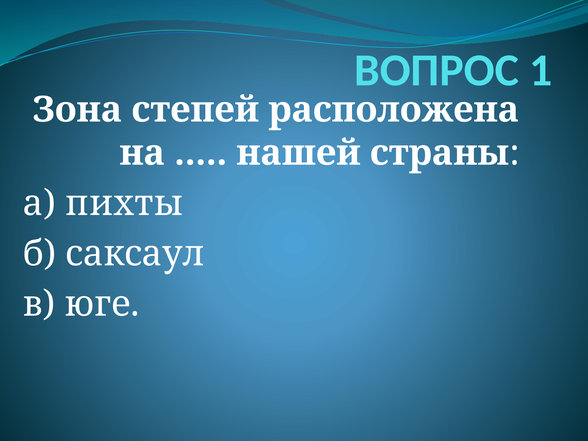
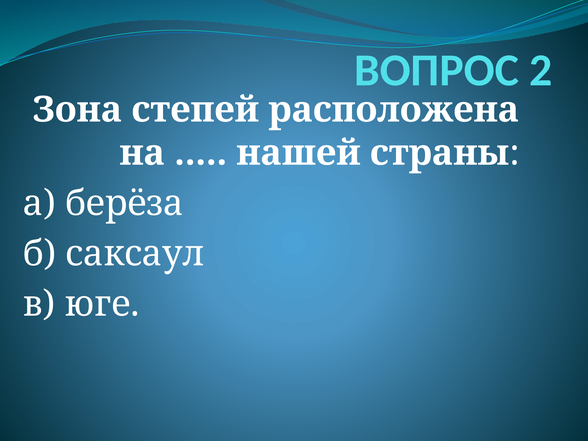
1: 1 -> 2
пихты: пихты -> берёза
